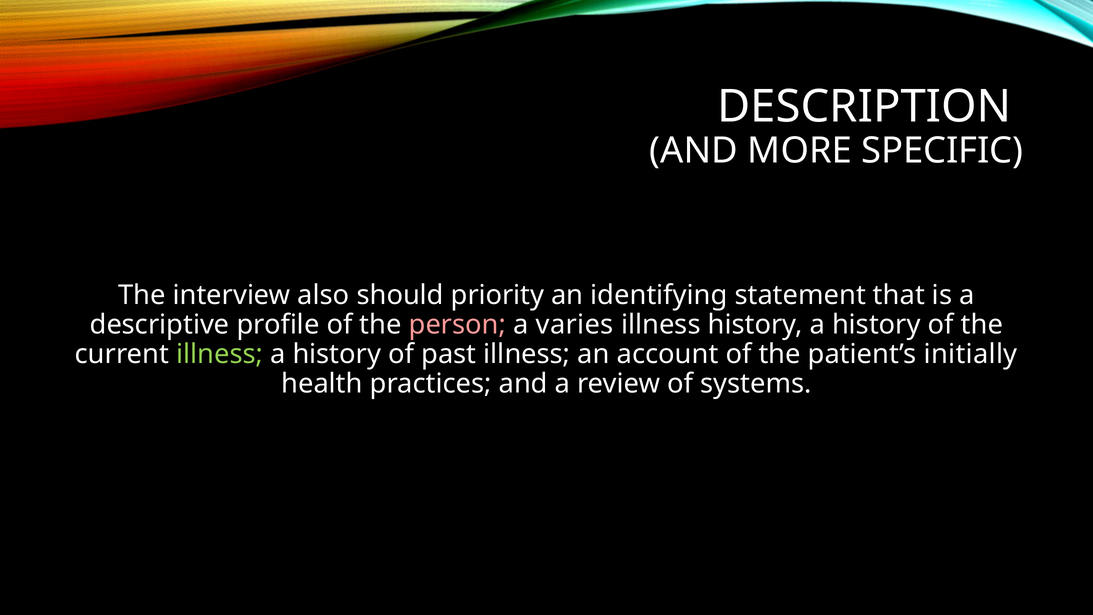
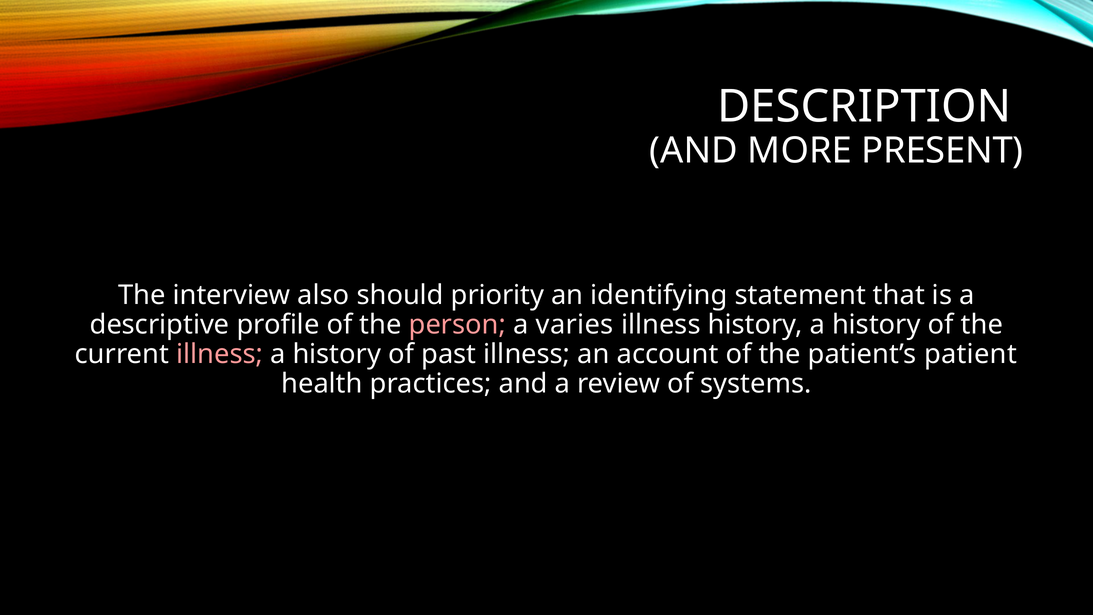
SPECIFIC: SPECIFIC -> PRESENT
illness at (220, 354) colour: light green -> pink
initially: initially -> patient
